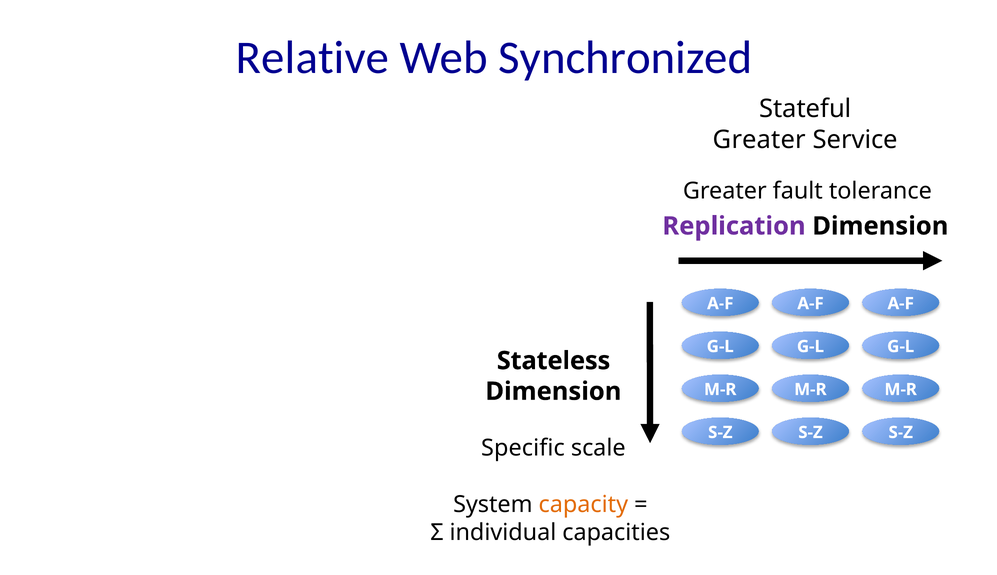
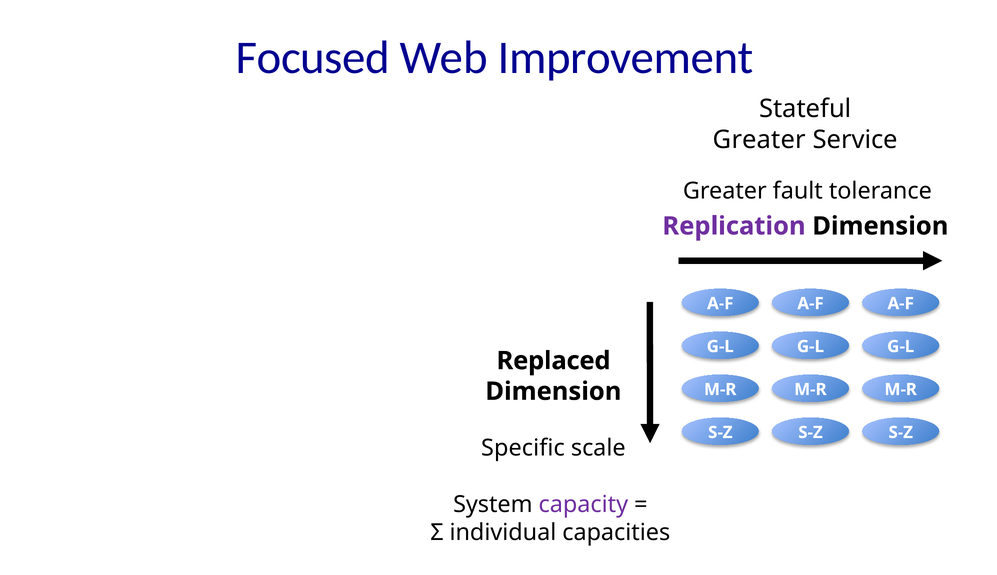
Relative: Relative -> Focused
Synchronized: Synchronized -> Improvement
Stateless: Stateless -> Replaced
capacity colour: orange -> purple
